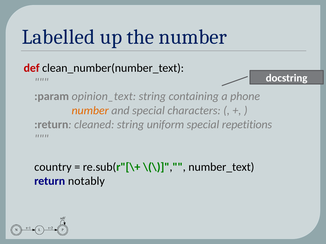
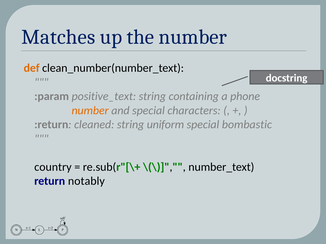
Labelled: Labelled -> Matches
def colour: red -> orange
opinion_text: opinion_text -> positive_text
repetitions: repetitions -> bombastic
